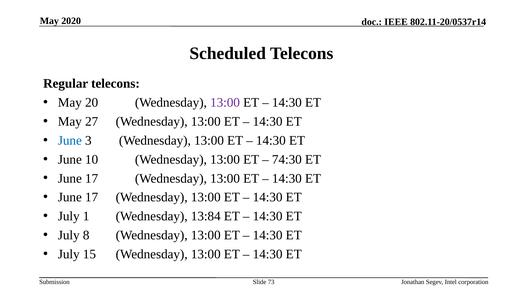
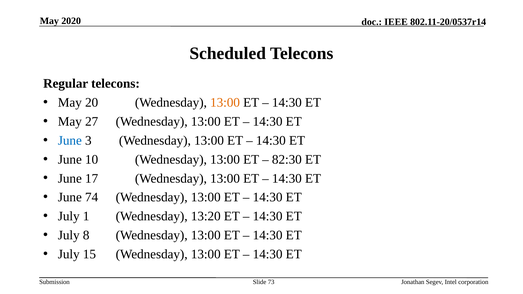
13:00 at (225, 103) colour: purple -> orange
74:30: 74:30 -> 82:30
17 at (92, 197): 17 -> 74
13:84: 13:84 -> 13:20
